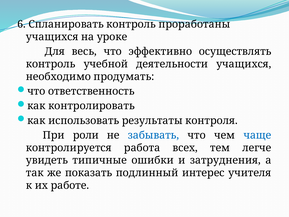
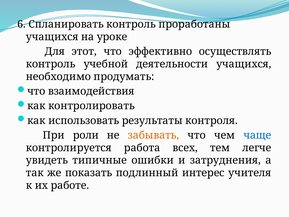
весь: весь -> этот
ответственность: ответственность -> взаимодействия
забывать colour: blue -> orange
